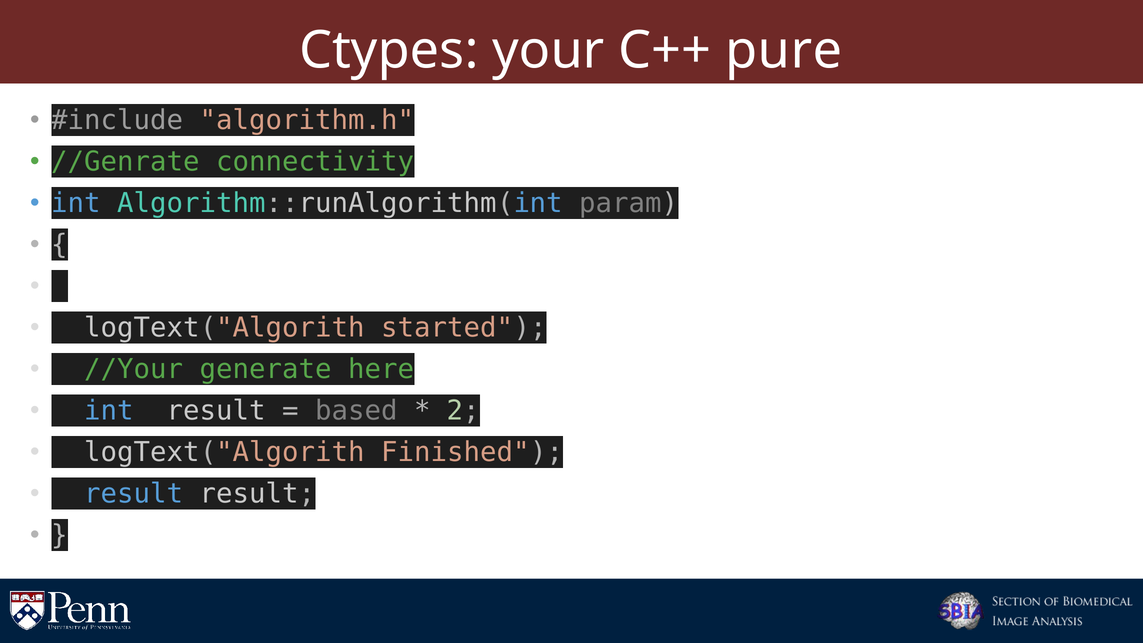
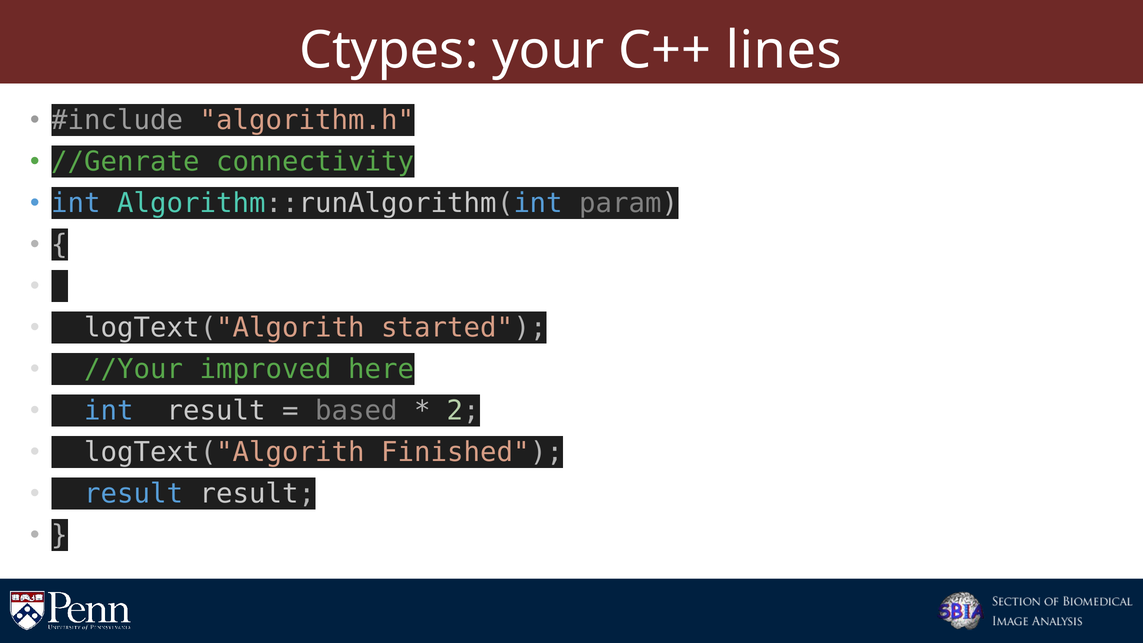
pure: pure -> lines
generate: generate -> improved
